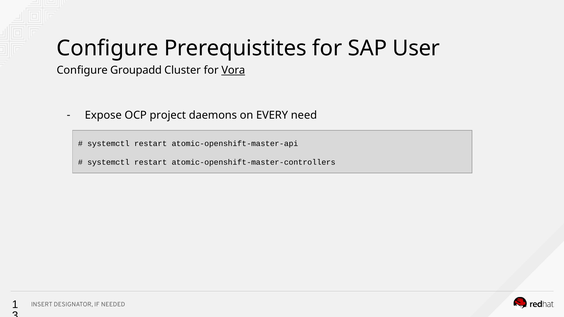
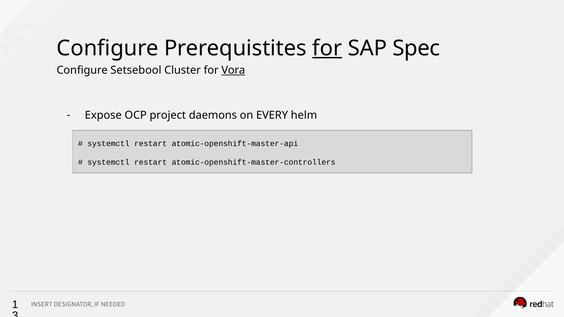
for at (327, 48) underline: none -> present
User: User -> Spec
Groupadd: Groupadd -> Setsebool
need: need -> helm
